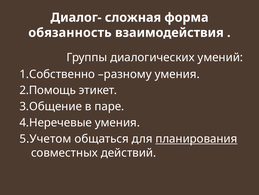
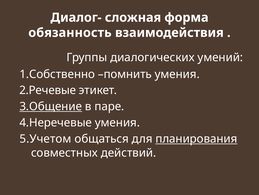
разному: разному -> помнить
2.Помощь: 2.Помощь -> 2.Речевые
3.Общение underline: none -> present
